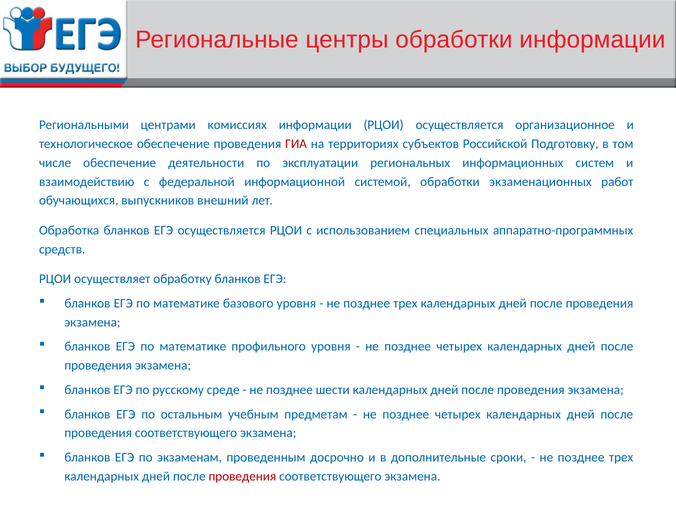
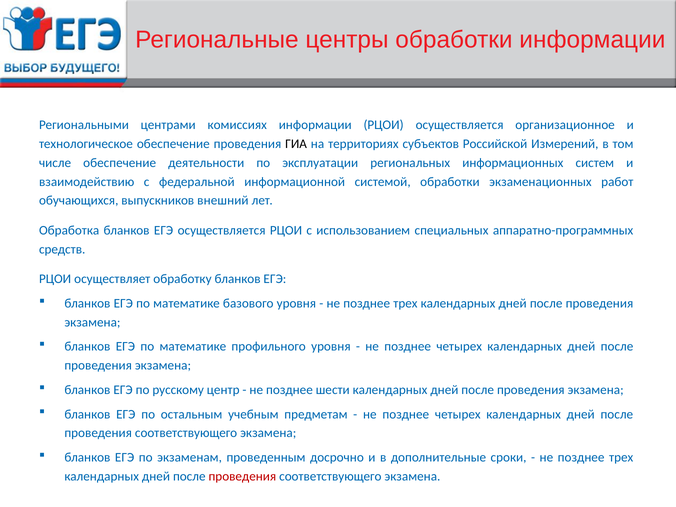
ГИА colour: red -> black
Подготовку: Подготовку -> Измерений
среде: среде -> центр
